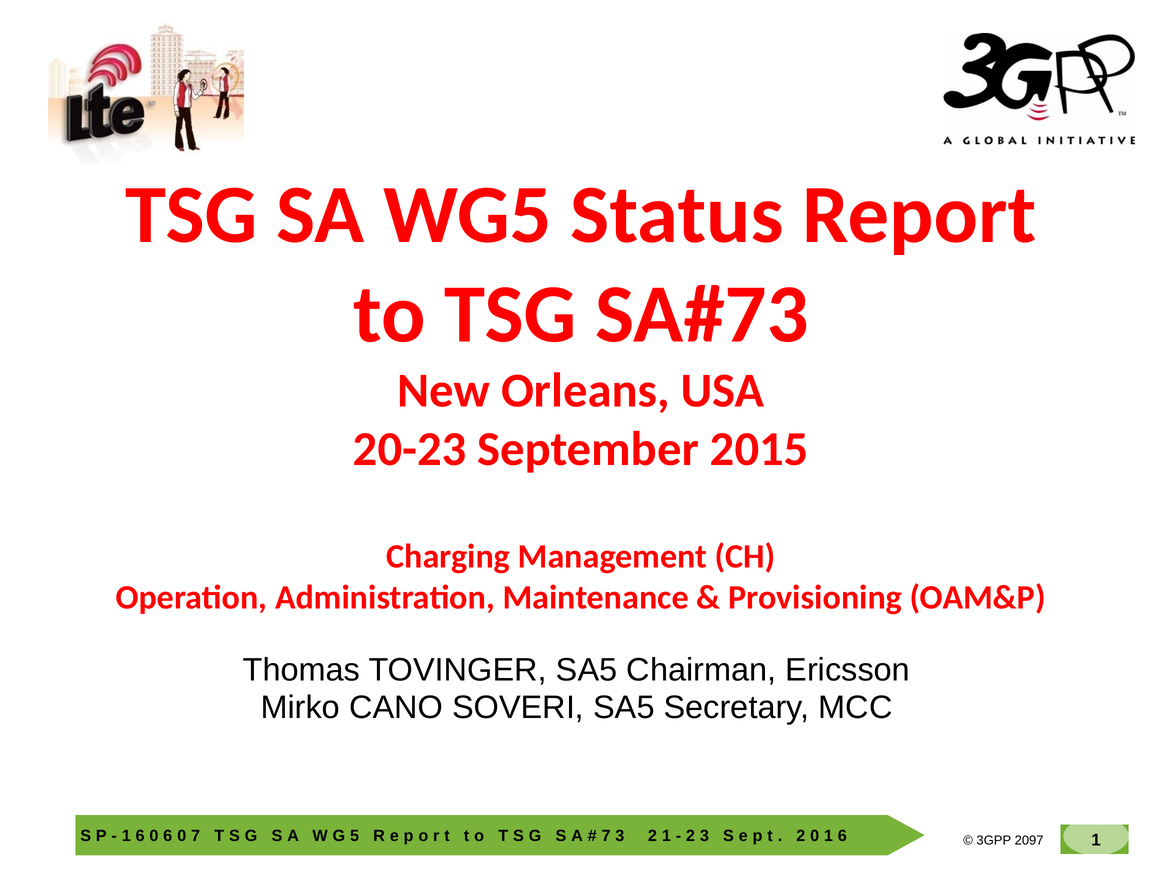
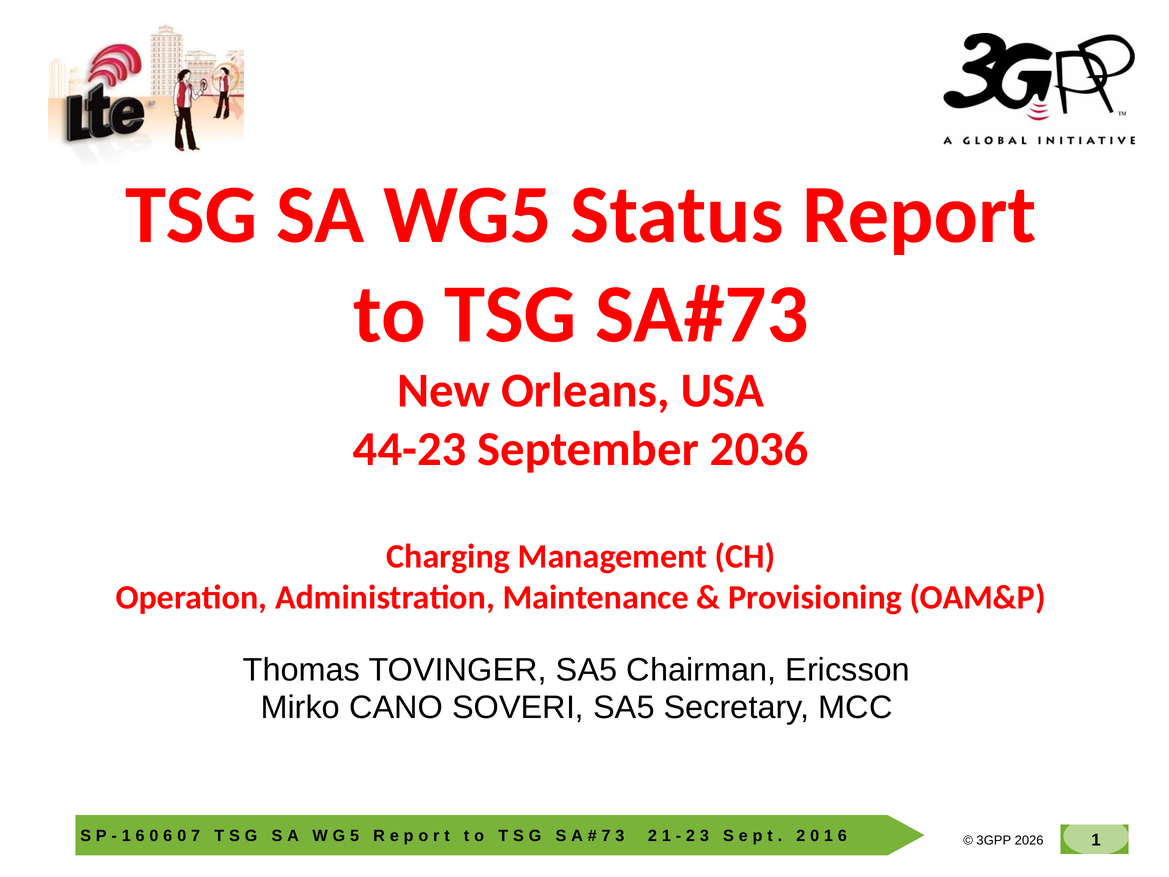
20-23: 20-23 -> 44-23
2015: 2015 -> 2036
2097: 2097 -> 2026
